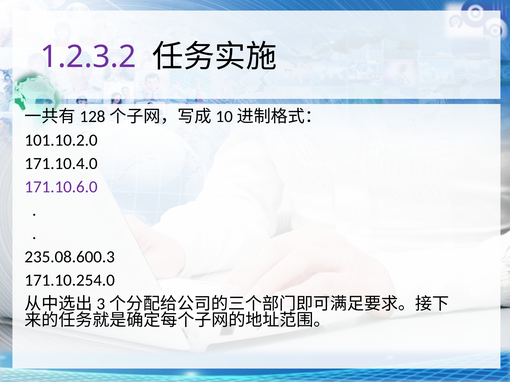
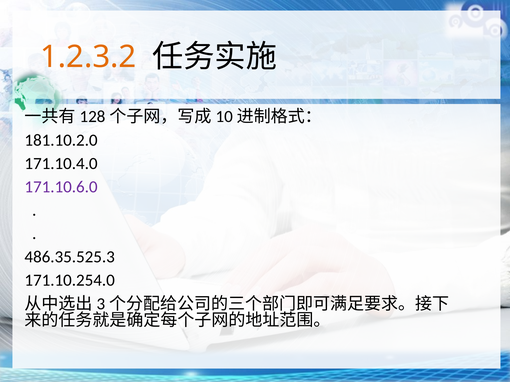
1.2.3.2 colour: purple -> orange
101.10.2.0: 101.10.2.0 -> 181.10.2.0
235.08.600.3: 235.08.600.3 -> 486.35.525.3
